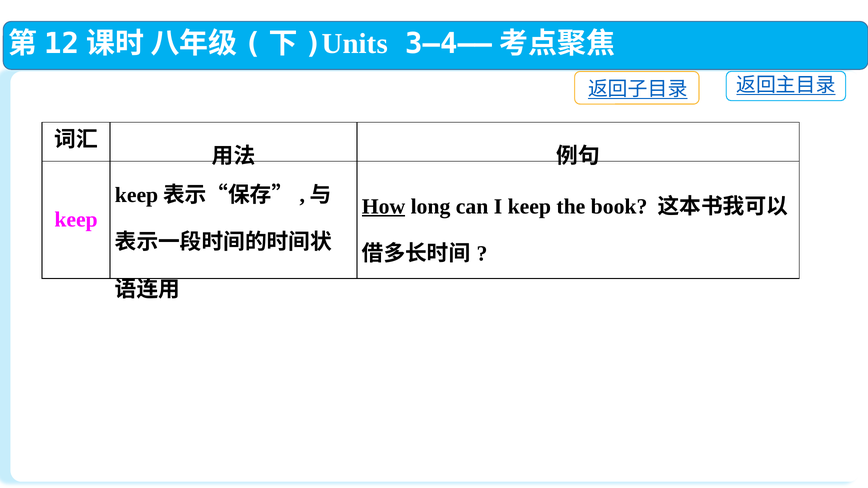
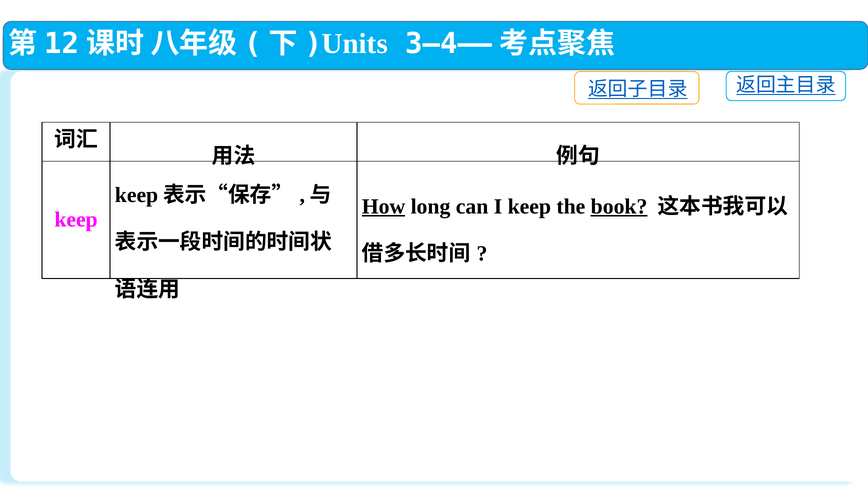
book underline: none -> present
